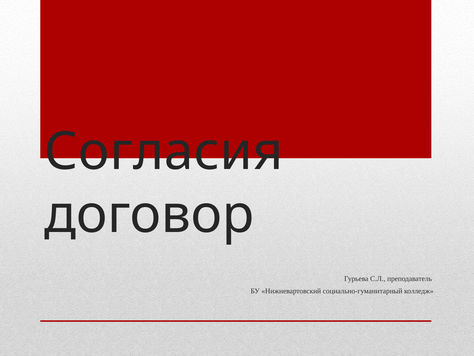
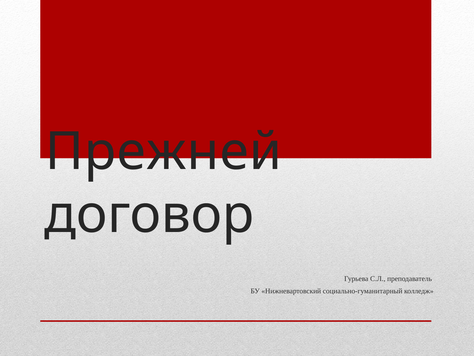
Согласия: Согласия -> Прежней
